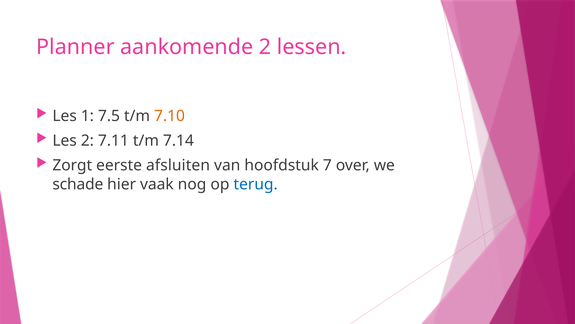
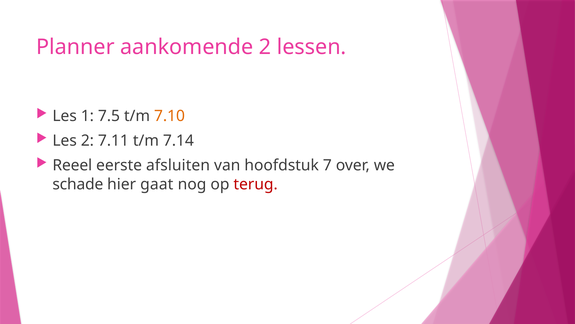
Zorgt: Zorgt -> Reeel
vaak: vaak -> gaat
terug colour: blue -> red
